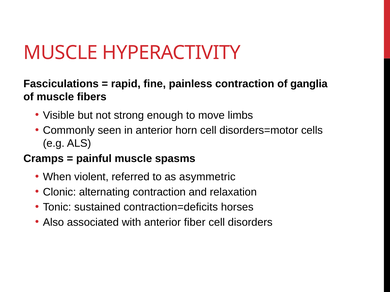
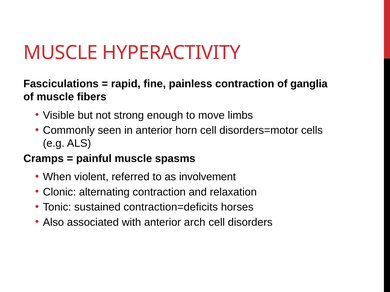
asymmetric: asymmetric -> involvement
fiber: fiber -> arch
